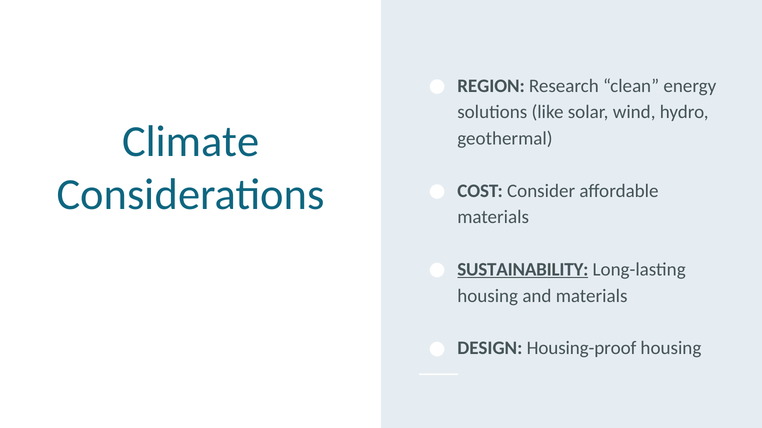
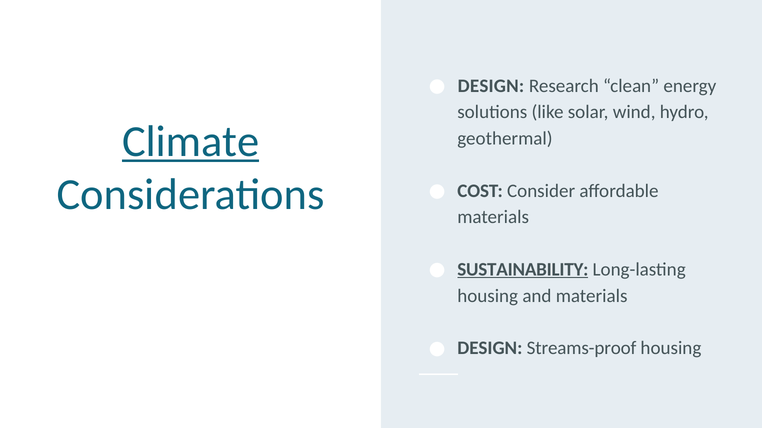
REGION at (491, 86): REGION -> DESIGN
Climate underline: none -> present
Housing-proof: Housing-proof -> Streams-proof
